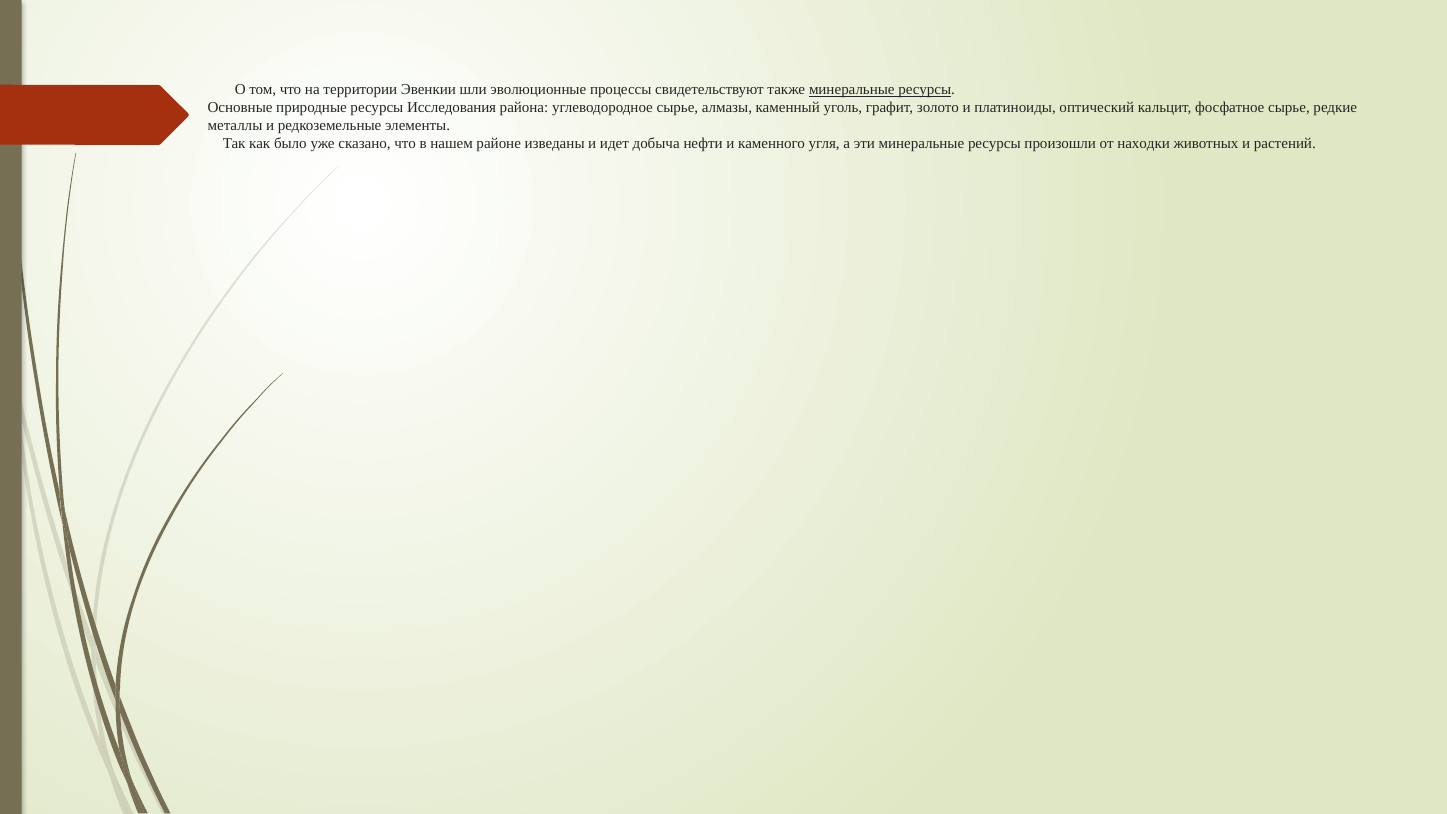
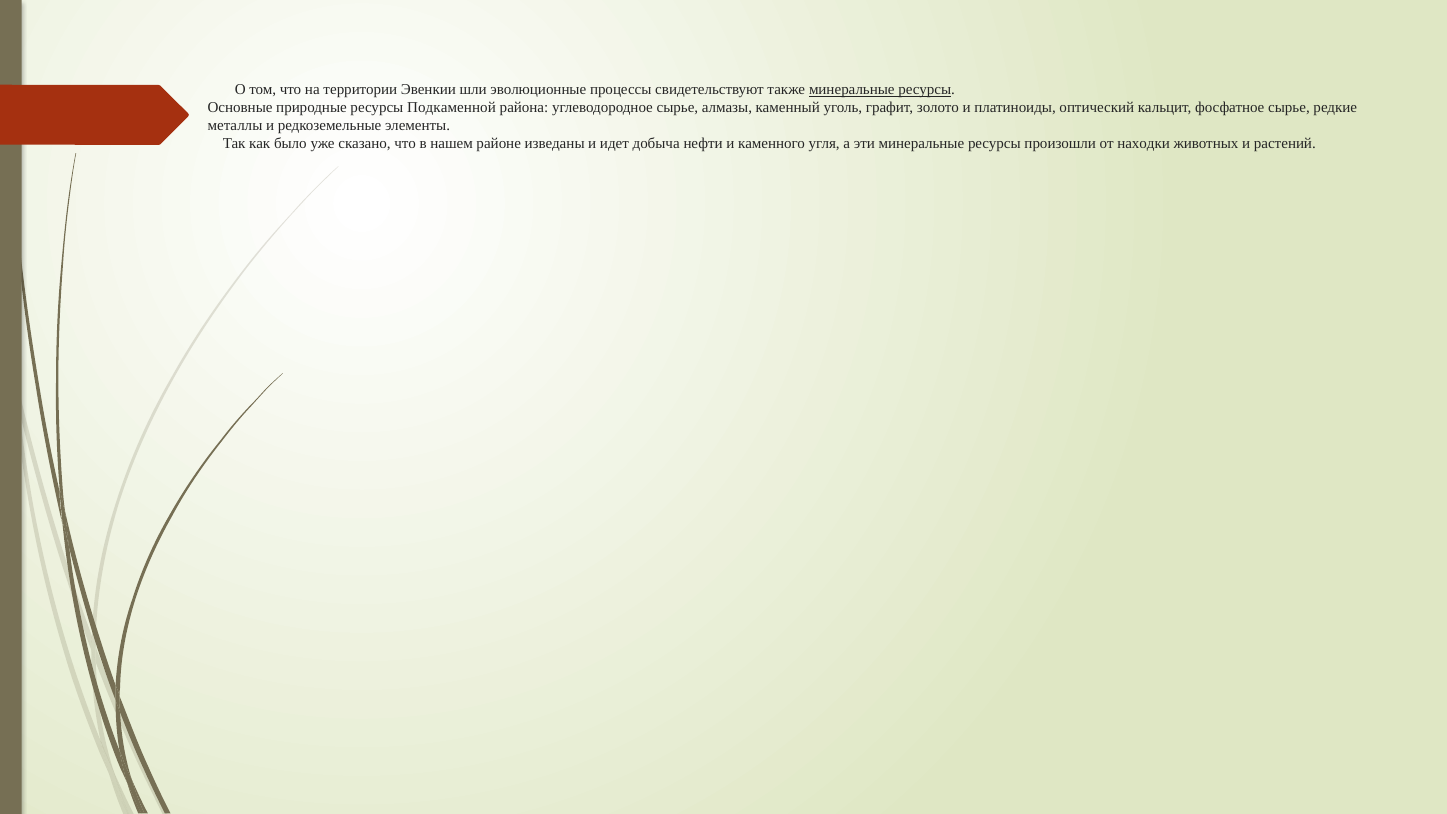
Исследования: Исследования -> Подкаменной
